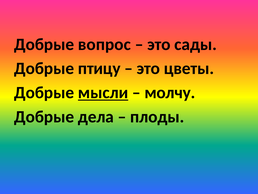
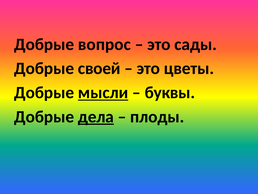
птицу: птицу -> своей
молчу: молчу -> буквы
дела underline: none -> present
